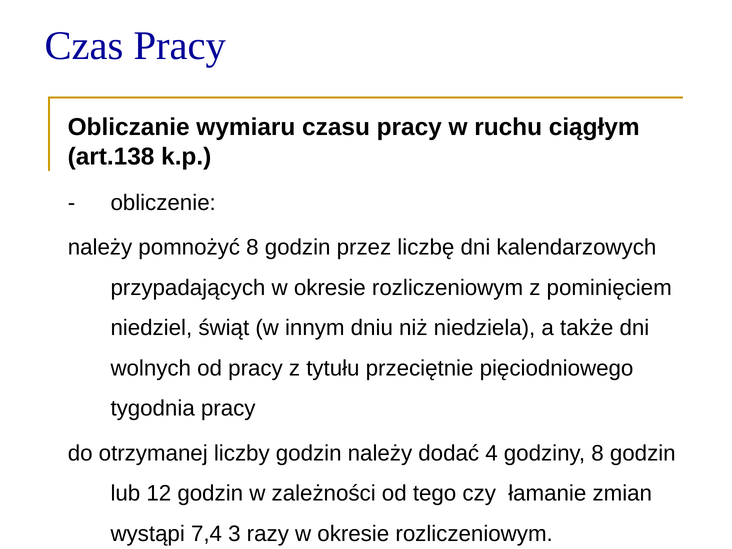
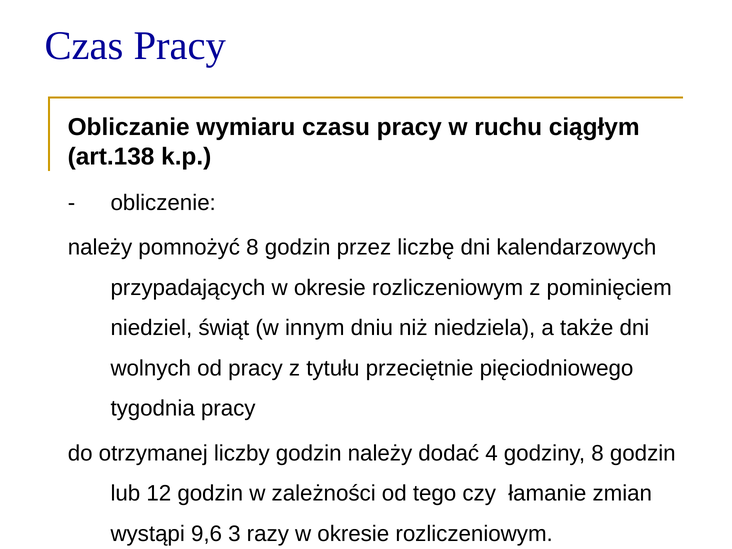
7,4: 7,4 -> 9,6
